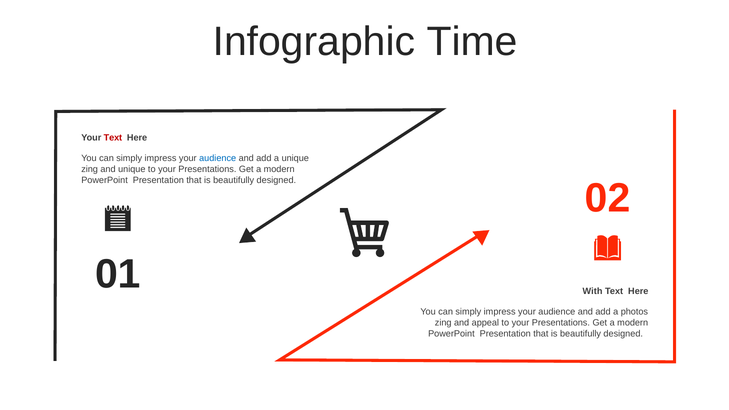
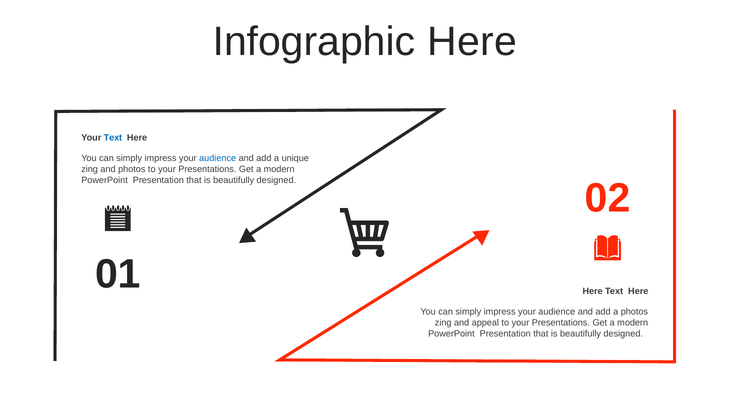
Infographic Time: Time -> Here
Text at (113, 138) colour: red -> blue
and unique: unique -> photos
With at (593, 291): With -> Here
